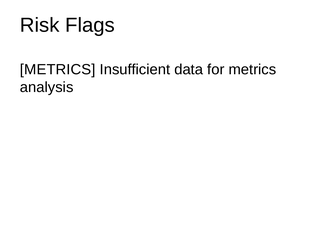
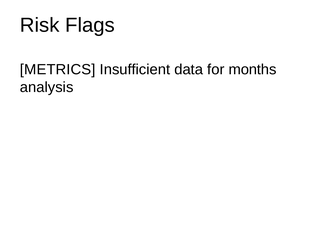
for metrics: metrics -> months
